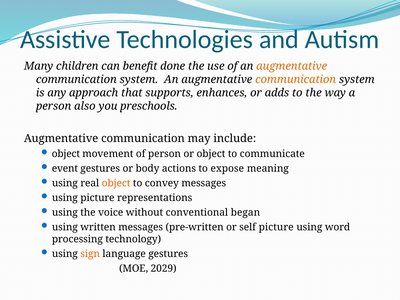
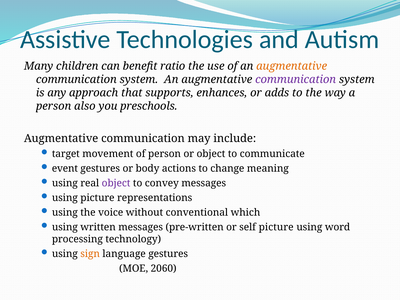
done: done -> ratio
communication at (296, 79) colour: orange -> purple
object at (66, 154): object -> target
expose: expose -> change
object at (116, 183) colour: orange -> purple
began: began -> which
2029: 2029 -> 2060
